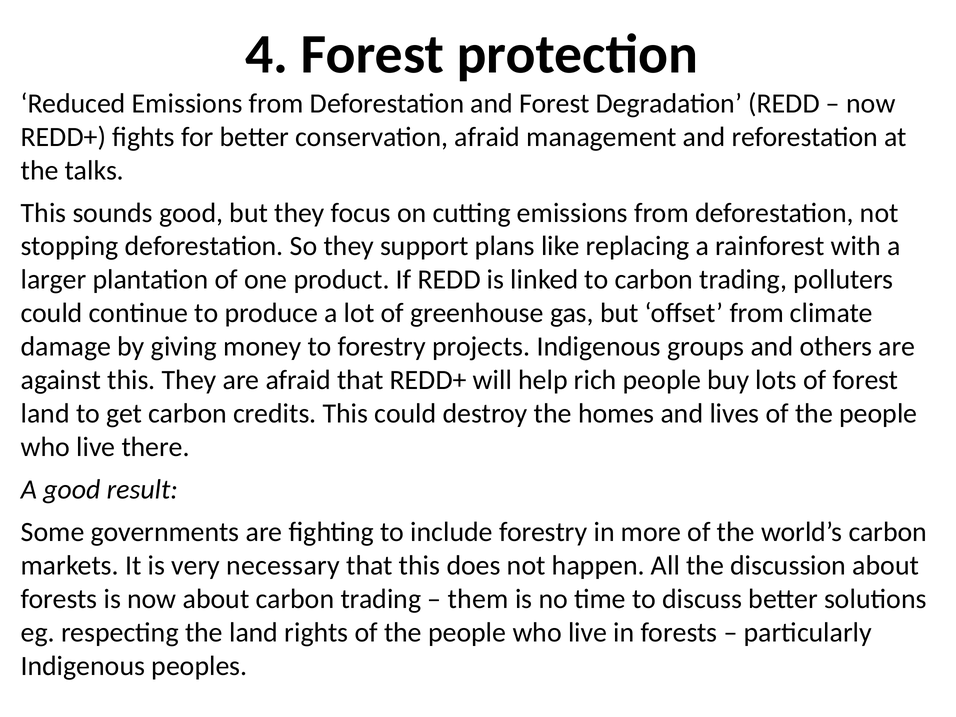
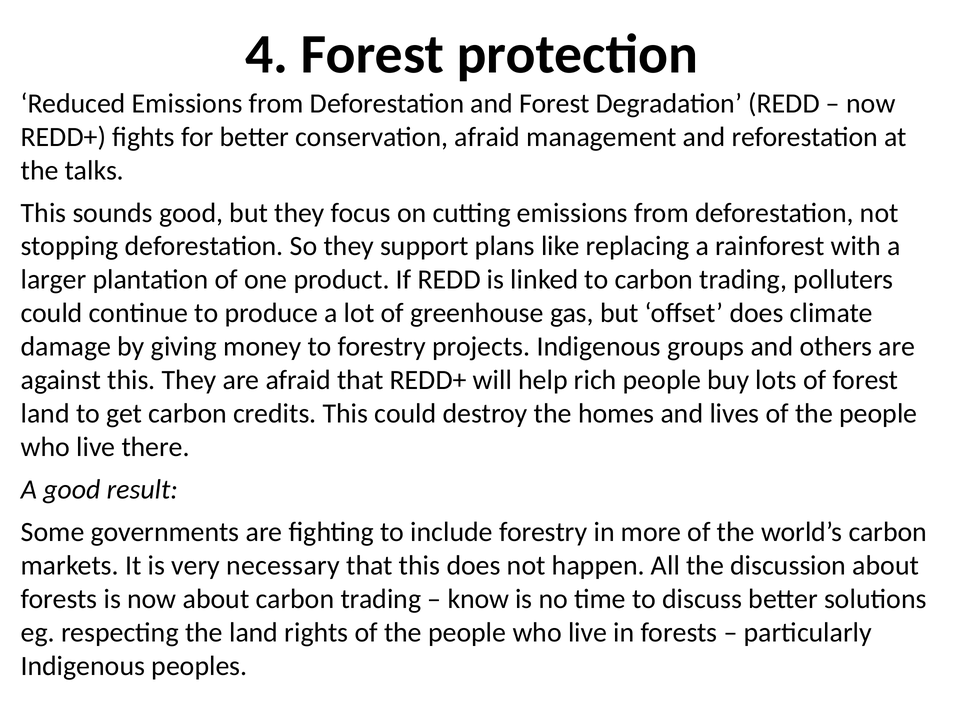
offset from: from -> does
them: them -> know
